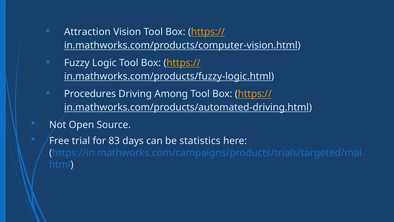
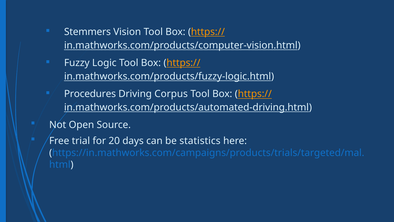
Attraction: Attraction -> Stemmers
Among: Among -> Corpus
83: 83 -> 20
